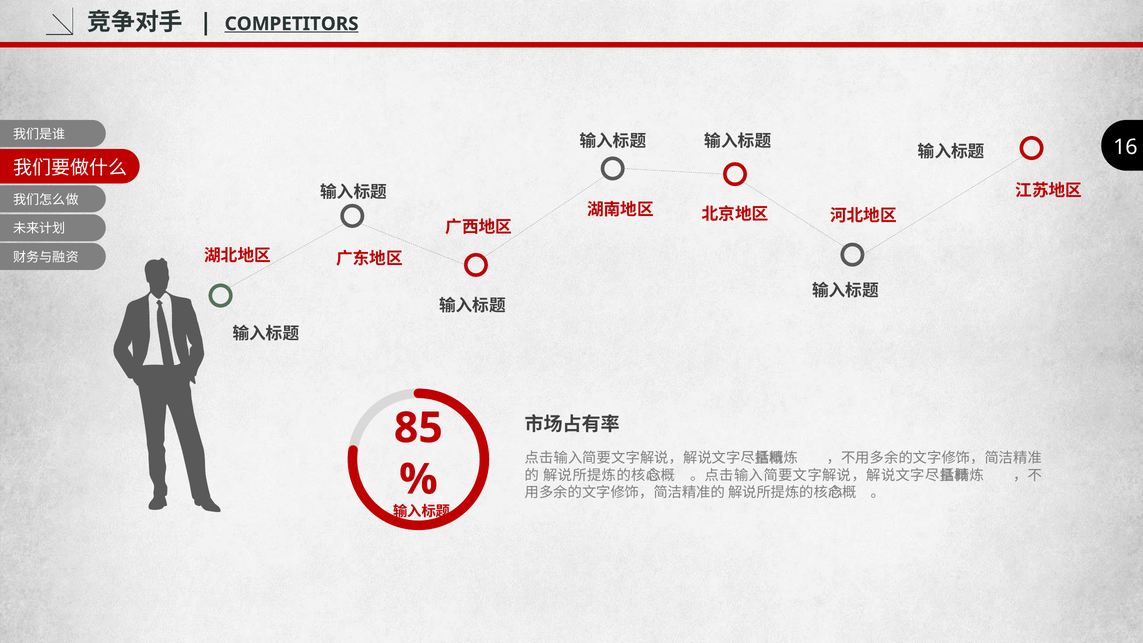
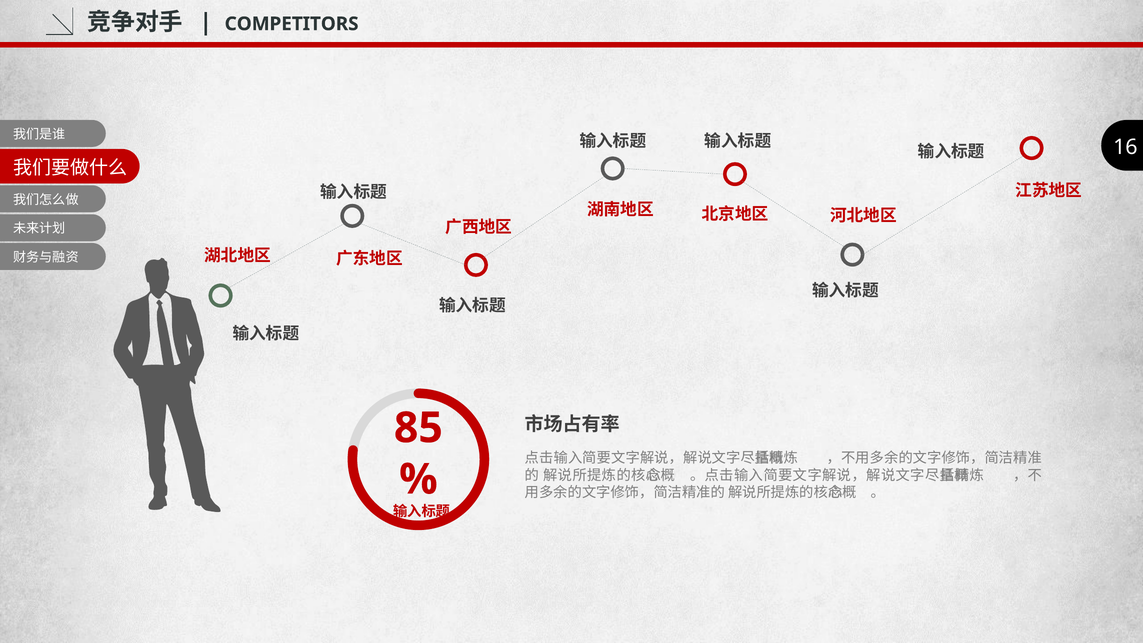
COMPETITORS underline: present -> none
